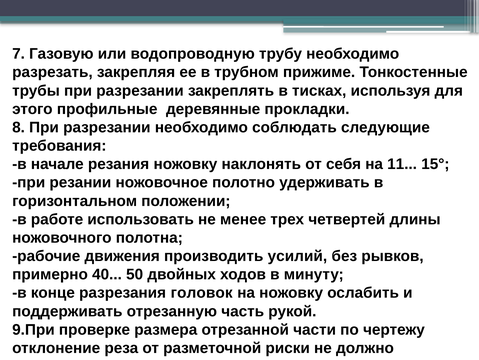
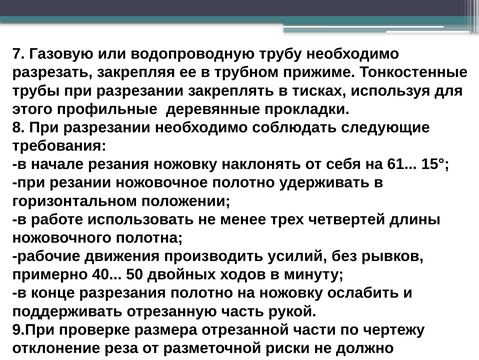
11: 11 -> 61
разрезания головок: головок -> полотно
